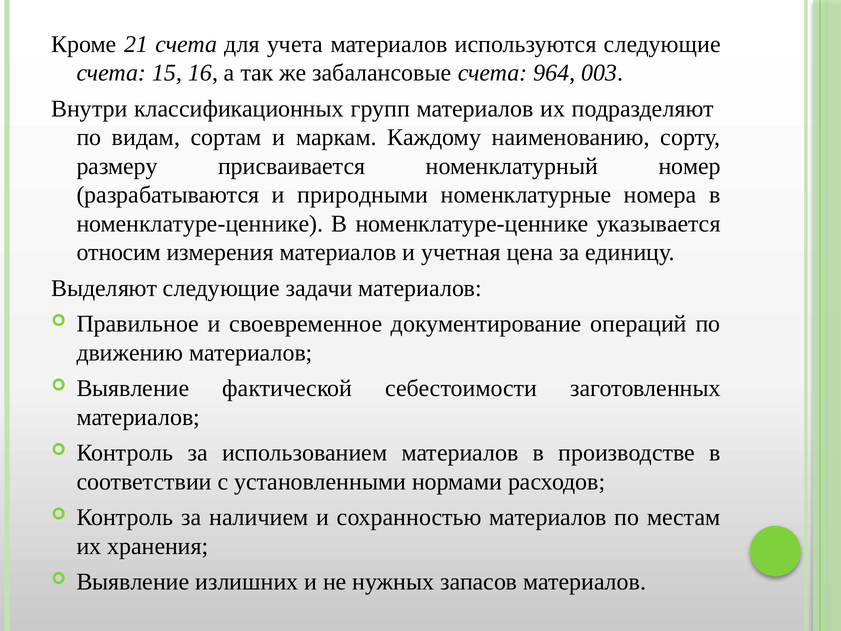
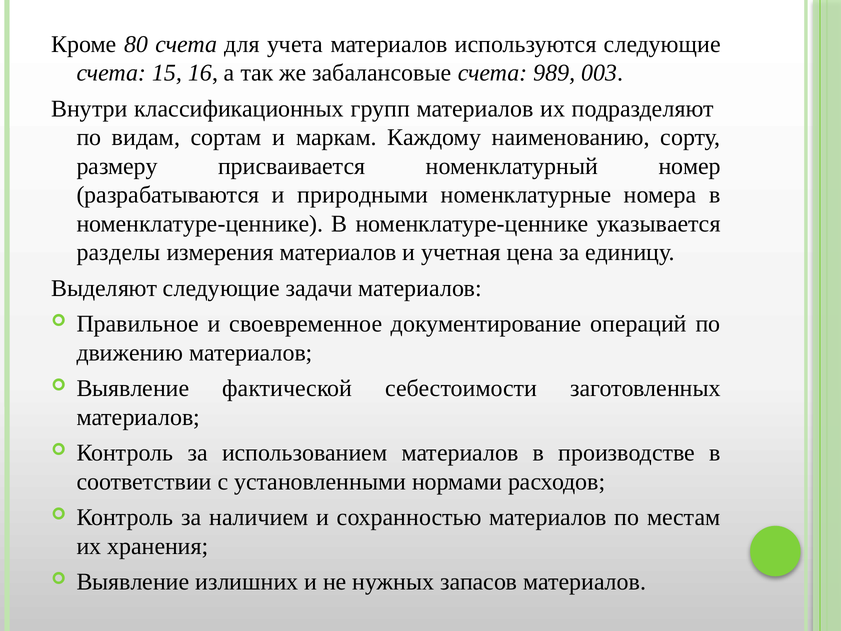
21: 21 -> 80
964: 964 -> 989
относим: относим -> разделы
